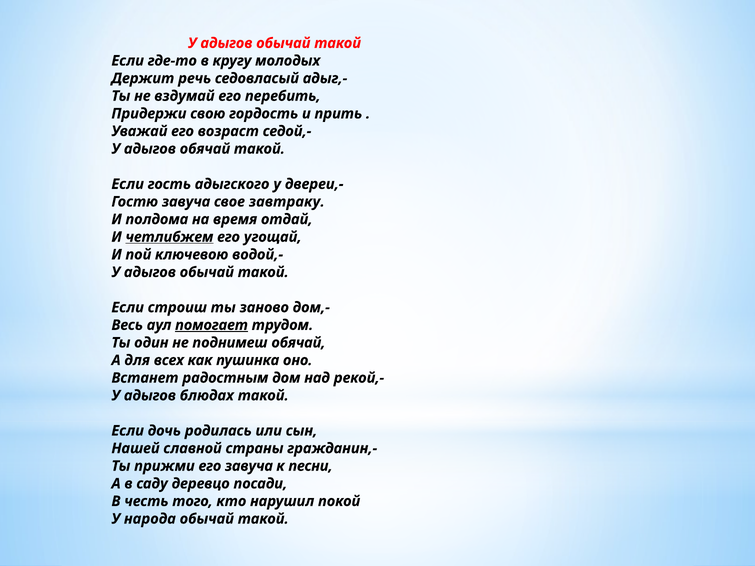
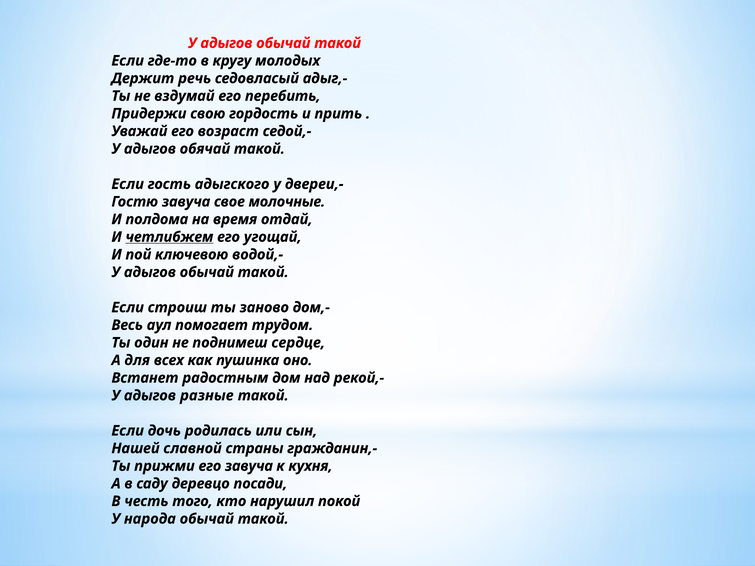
завтраку: завтраку -> молочные
помогает underline: present -> none
поднимеш обячай: обячай -> сердце
блюдах: блюдах -> разные
песни: песни -> кухня
